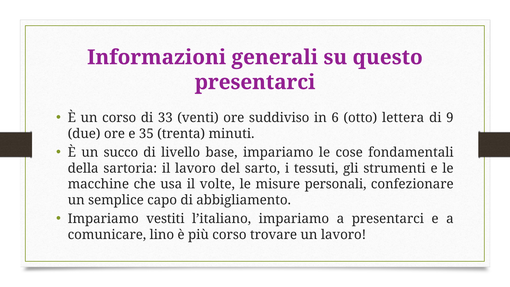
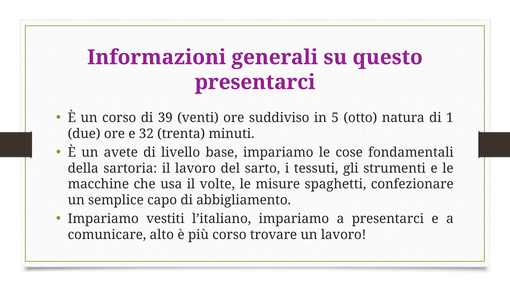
33: 33 -> 39
6: 6 -> 5
lettera: lettera -> natura
9: 9 -> 1
35: 35 -> 32
succo: succo -> avete
personali: personali -> spaghetti
lino: lino -> alto
